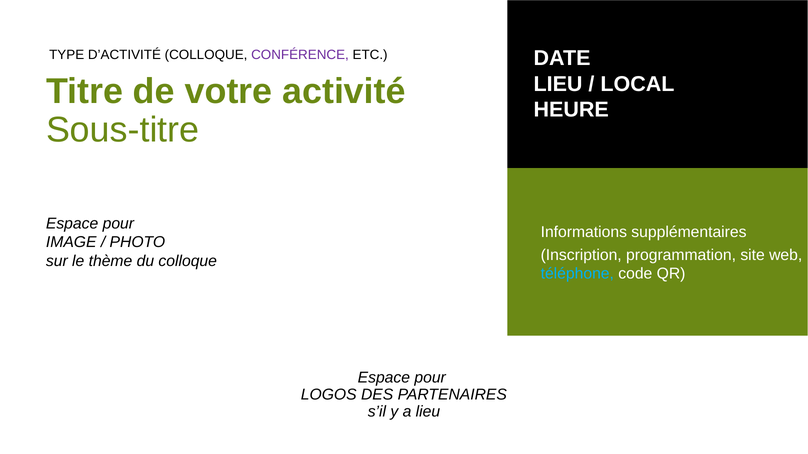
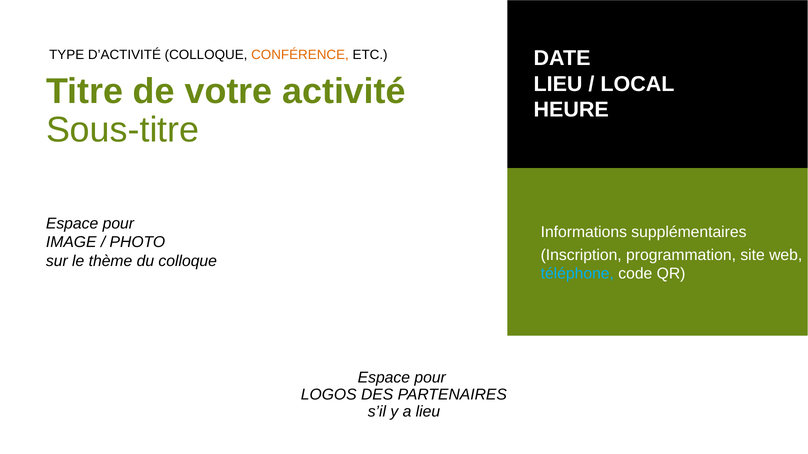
CONFÉRENCE colour: purple -> orange
